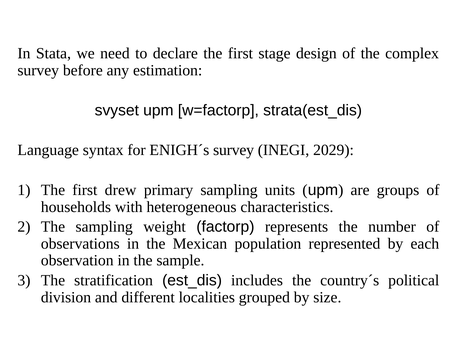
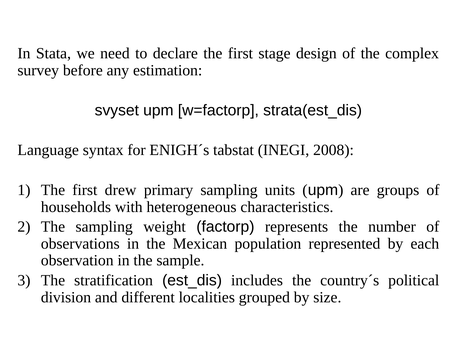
ENIGH´s survey: survey -> tabstat
2029: 2029 -> 2008
